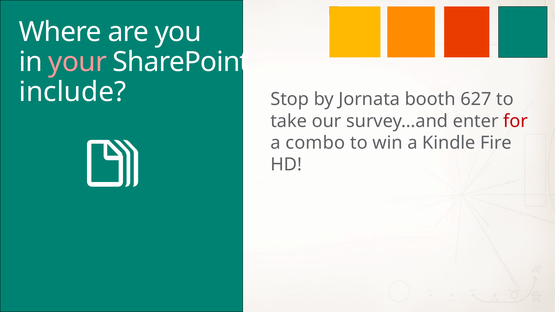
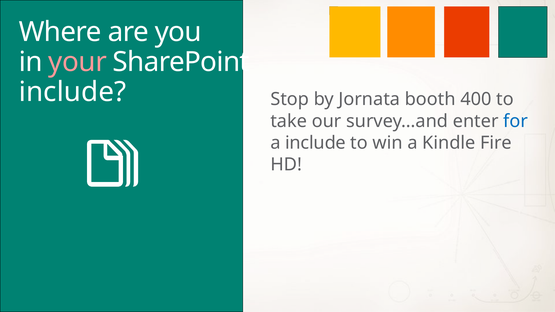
627: 627 -> 400
for colour: red -> blue
a combo: combo -> include
